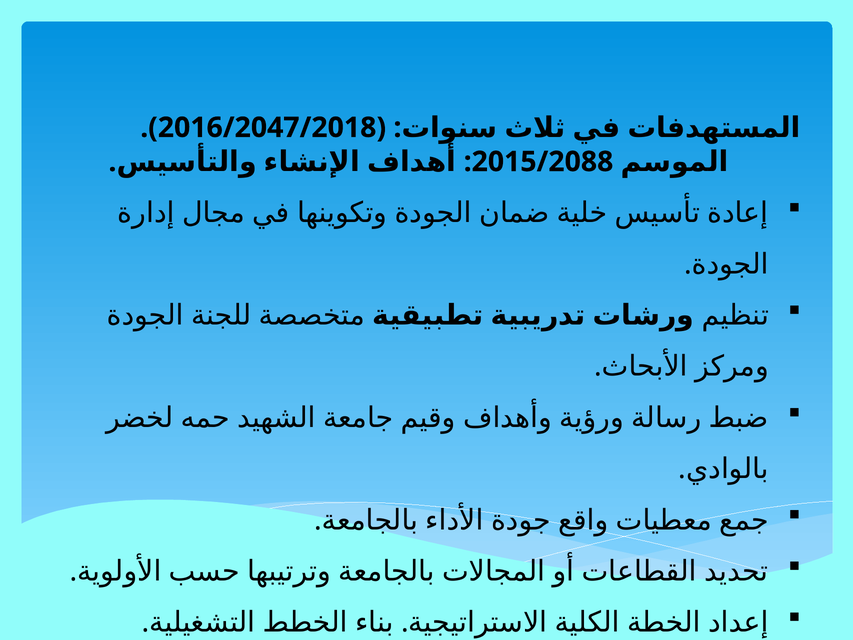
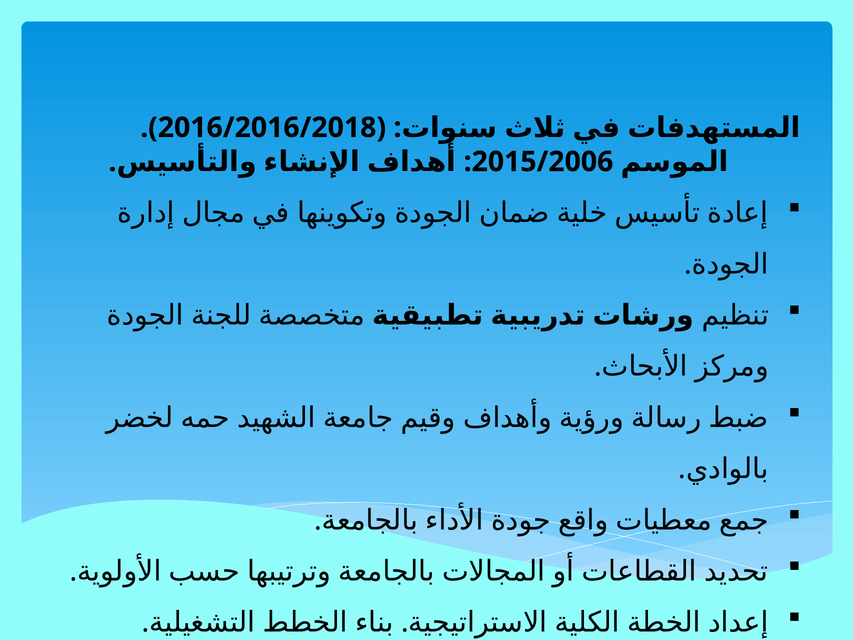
2016/2047/2018: 2016/2047/2018 -> 2016/2016/2018
2015/2088: 2015/2088 -> 2015/2006
